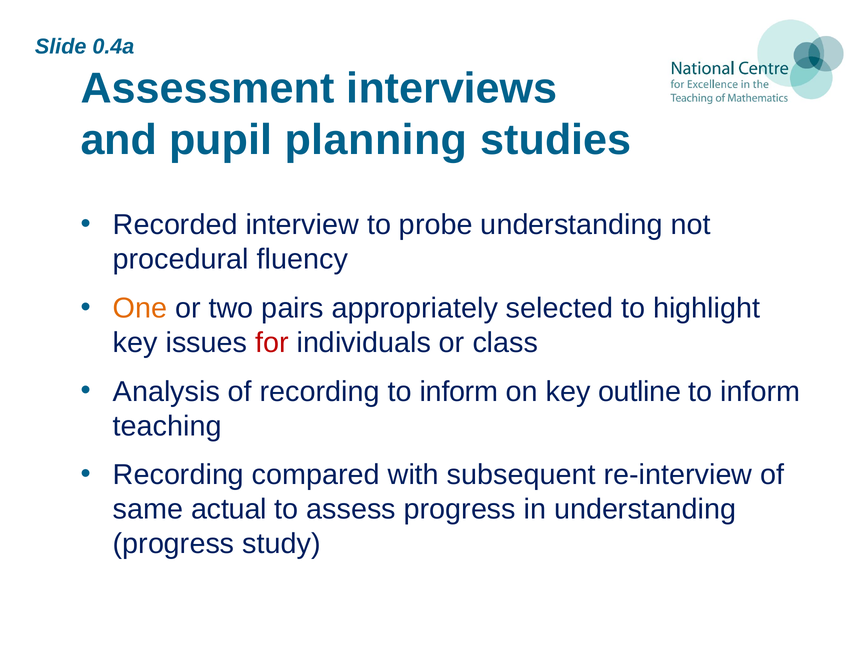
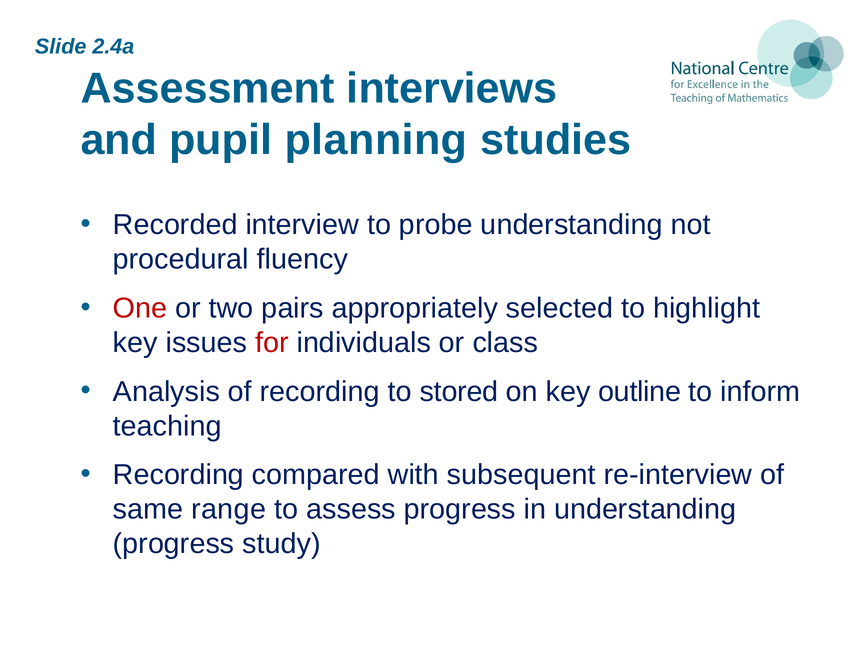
0.4a: 0.4a -> 2.4a
One colour: orange -> red
recording to inform: inform -> stored
actual: actual -> range
